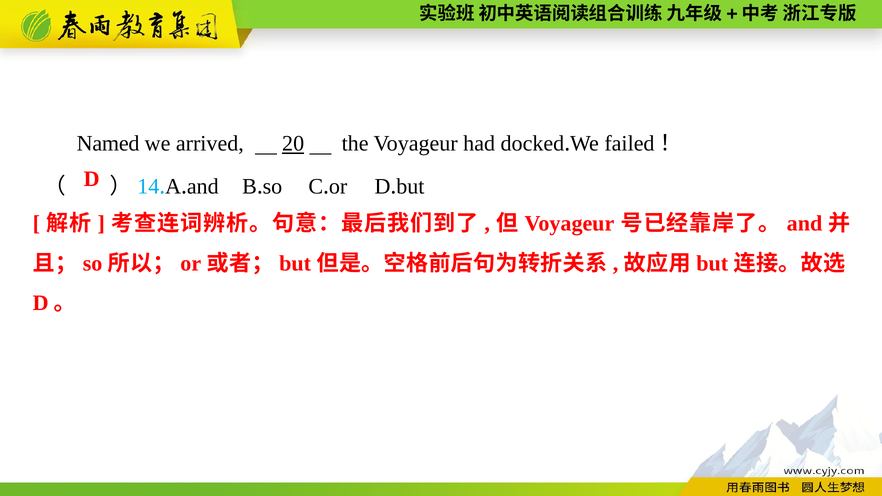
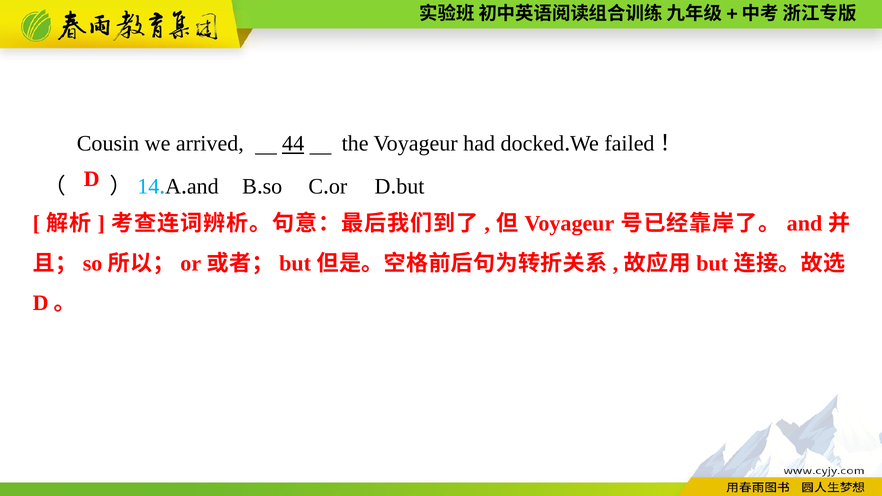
Named: Named -> Cousin
20: 20 -> 44
